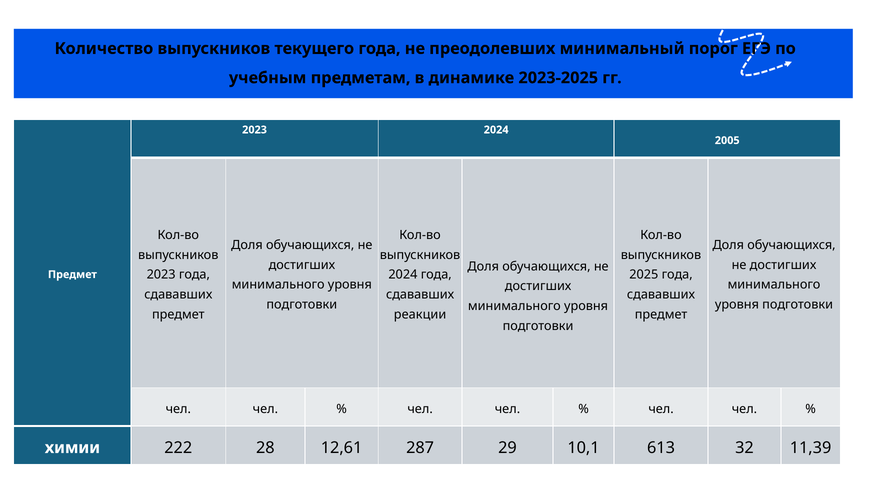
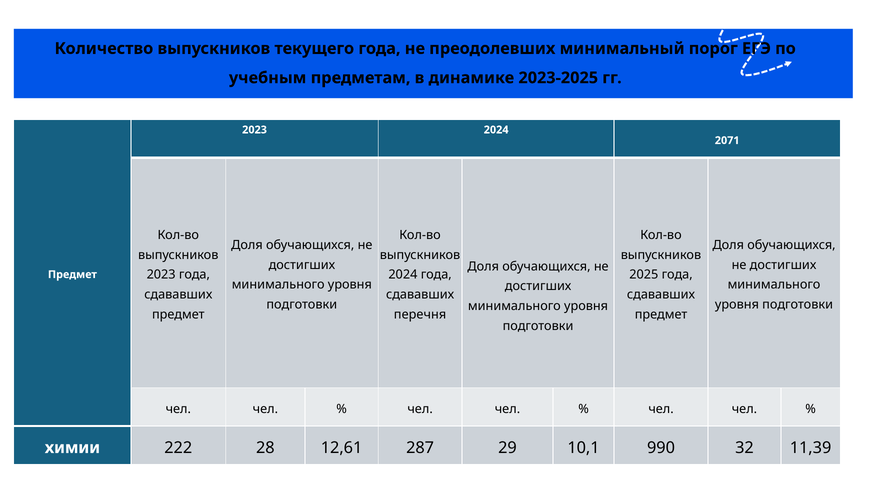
2005: 2005 -> 2071
реакции: реакции -> перечня
613: 613 -> 990
